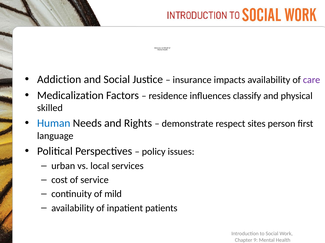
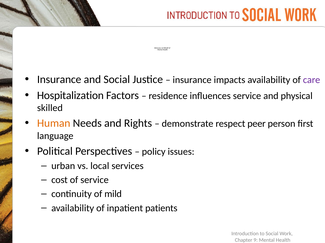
Addiction at (59, 80): Addiction -> Insurance
Medicalization: Medicalization -> Hospitalization
influences classify: classify -> service
Human colour: blue -> orange
sites: sites -> peer
